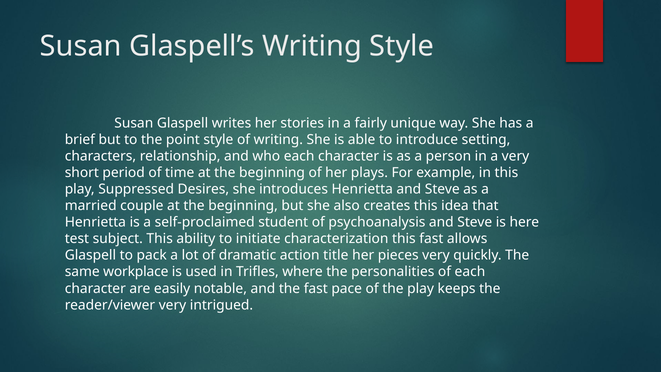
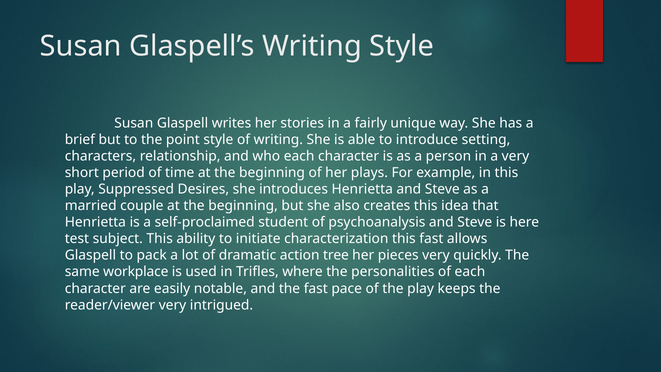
title: title -> tree
